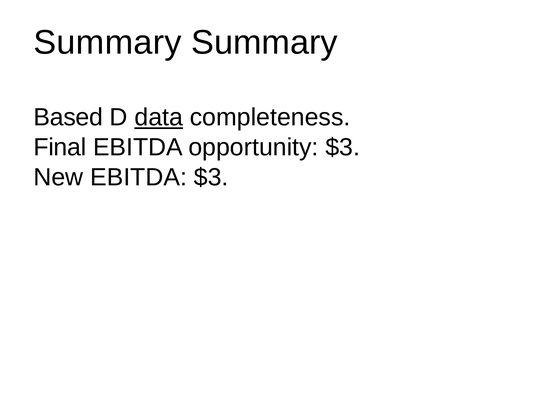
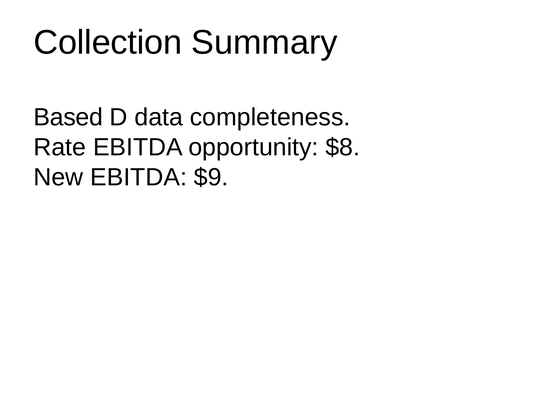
Summary at (108, 43): Summary -> Collection
data underline: present -> none
Final: Final -> Rate
opportunity $3: $3 -> $8
EBITDA $3: $3 -> $9
